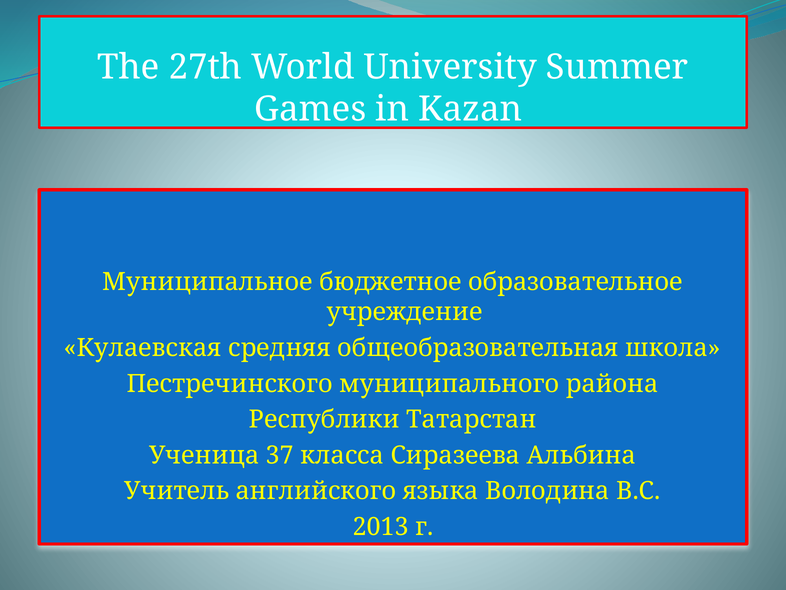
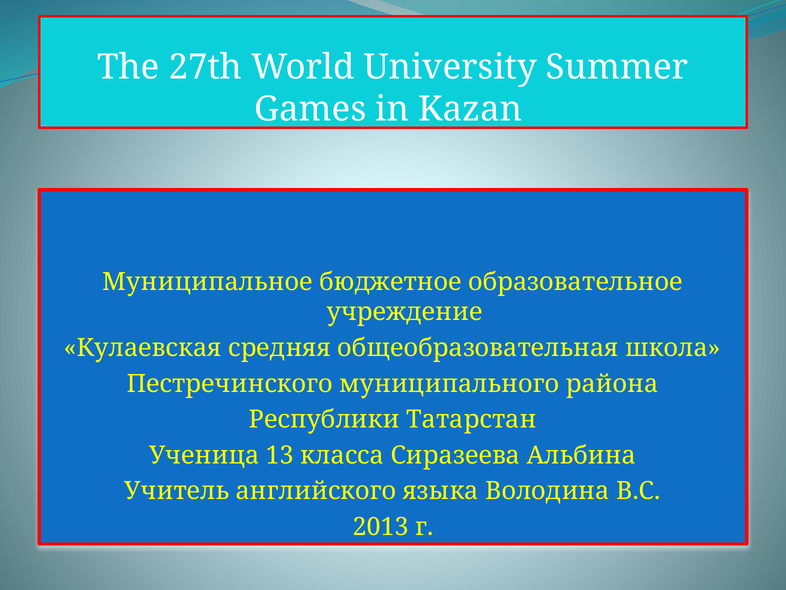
37: 37 -> 13
